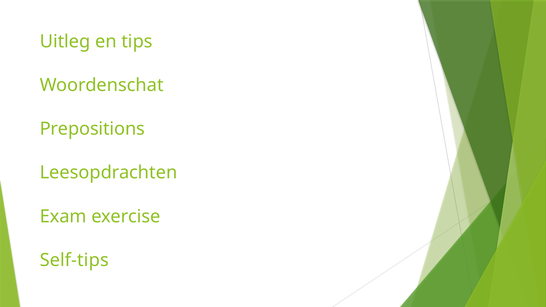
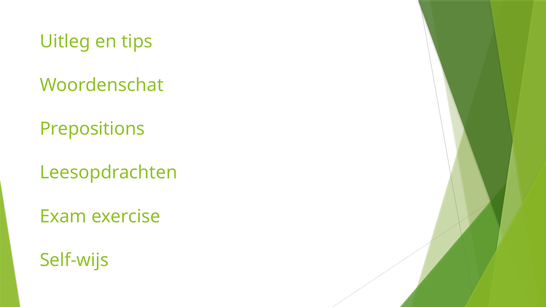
Self-tips: Self-tips -> Self-wijs
